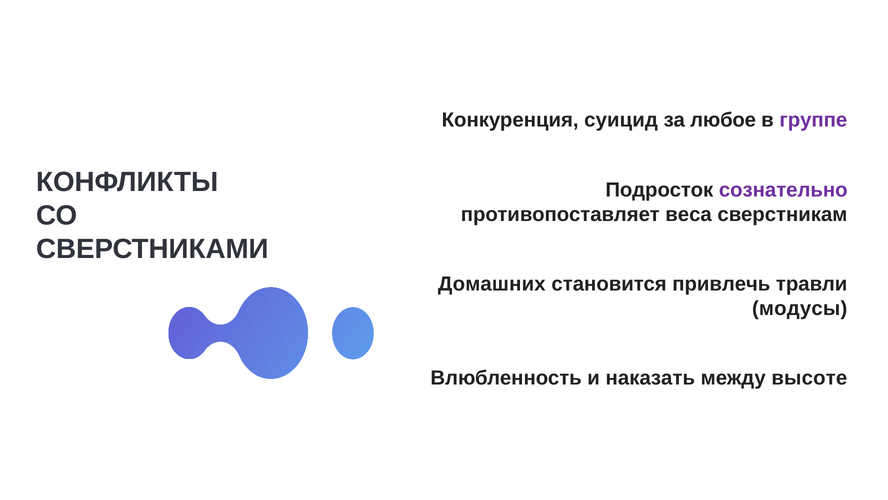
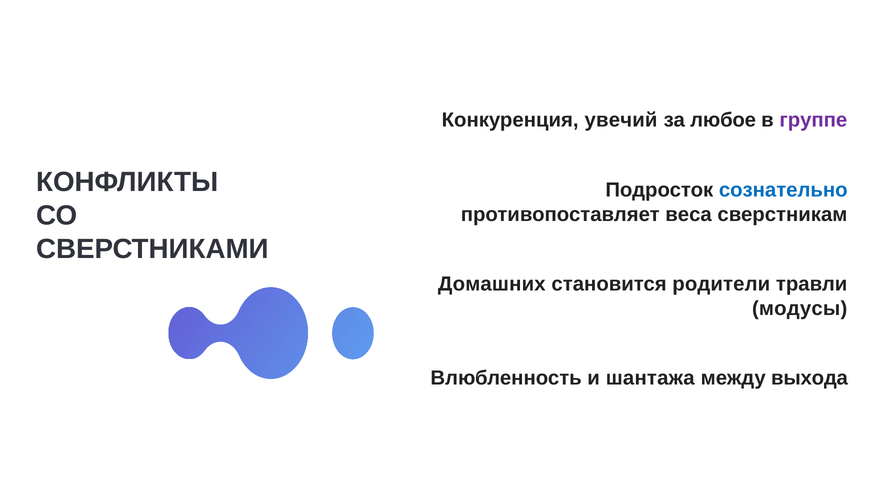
суицид: суицид -> увечий
сознательно colour: purple -> blue
привлечь: привлечь -> родители
наказать: наказать -> шантажа
высоте: высоте -> выхода
